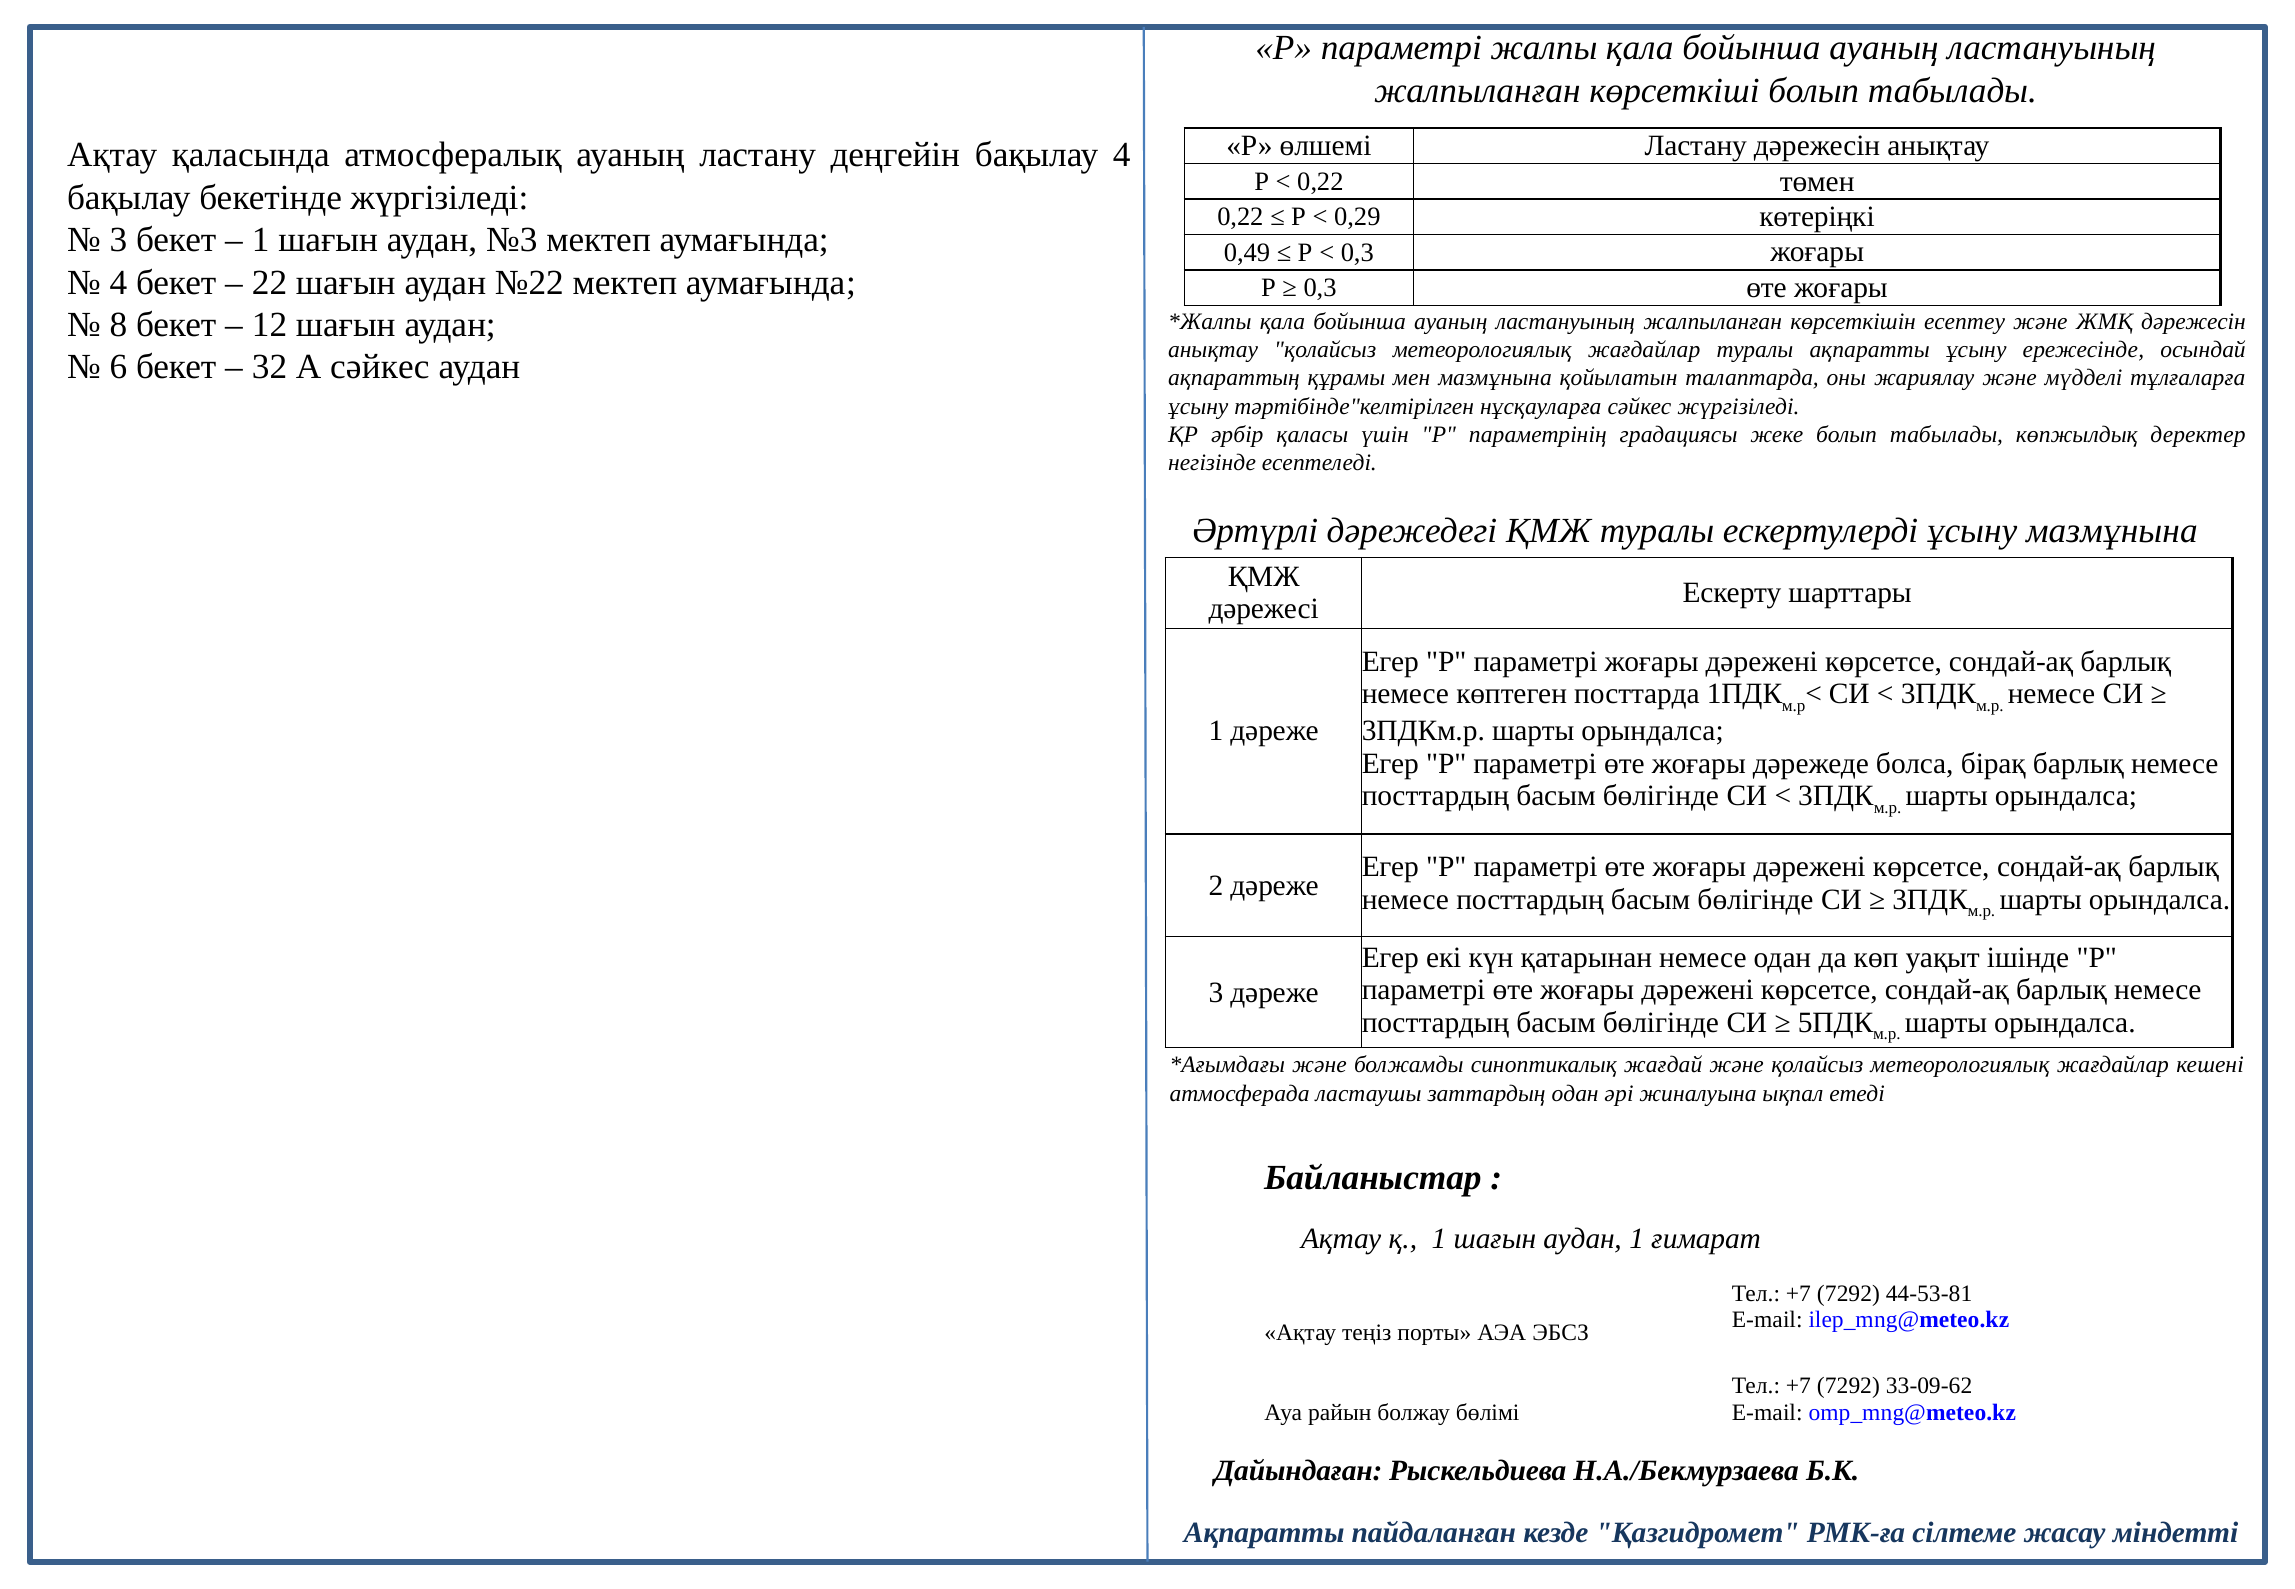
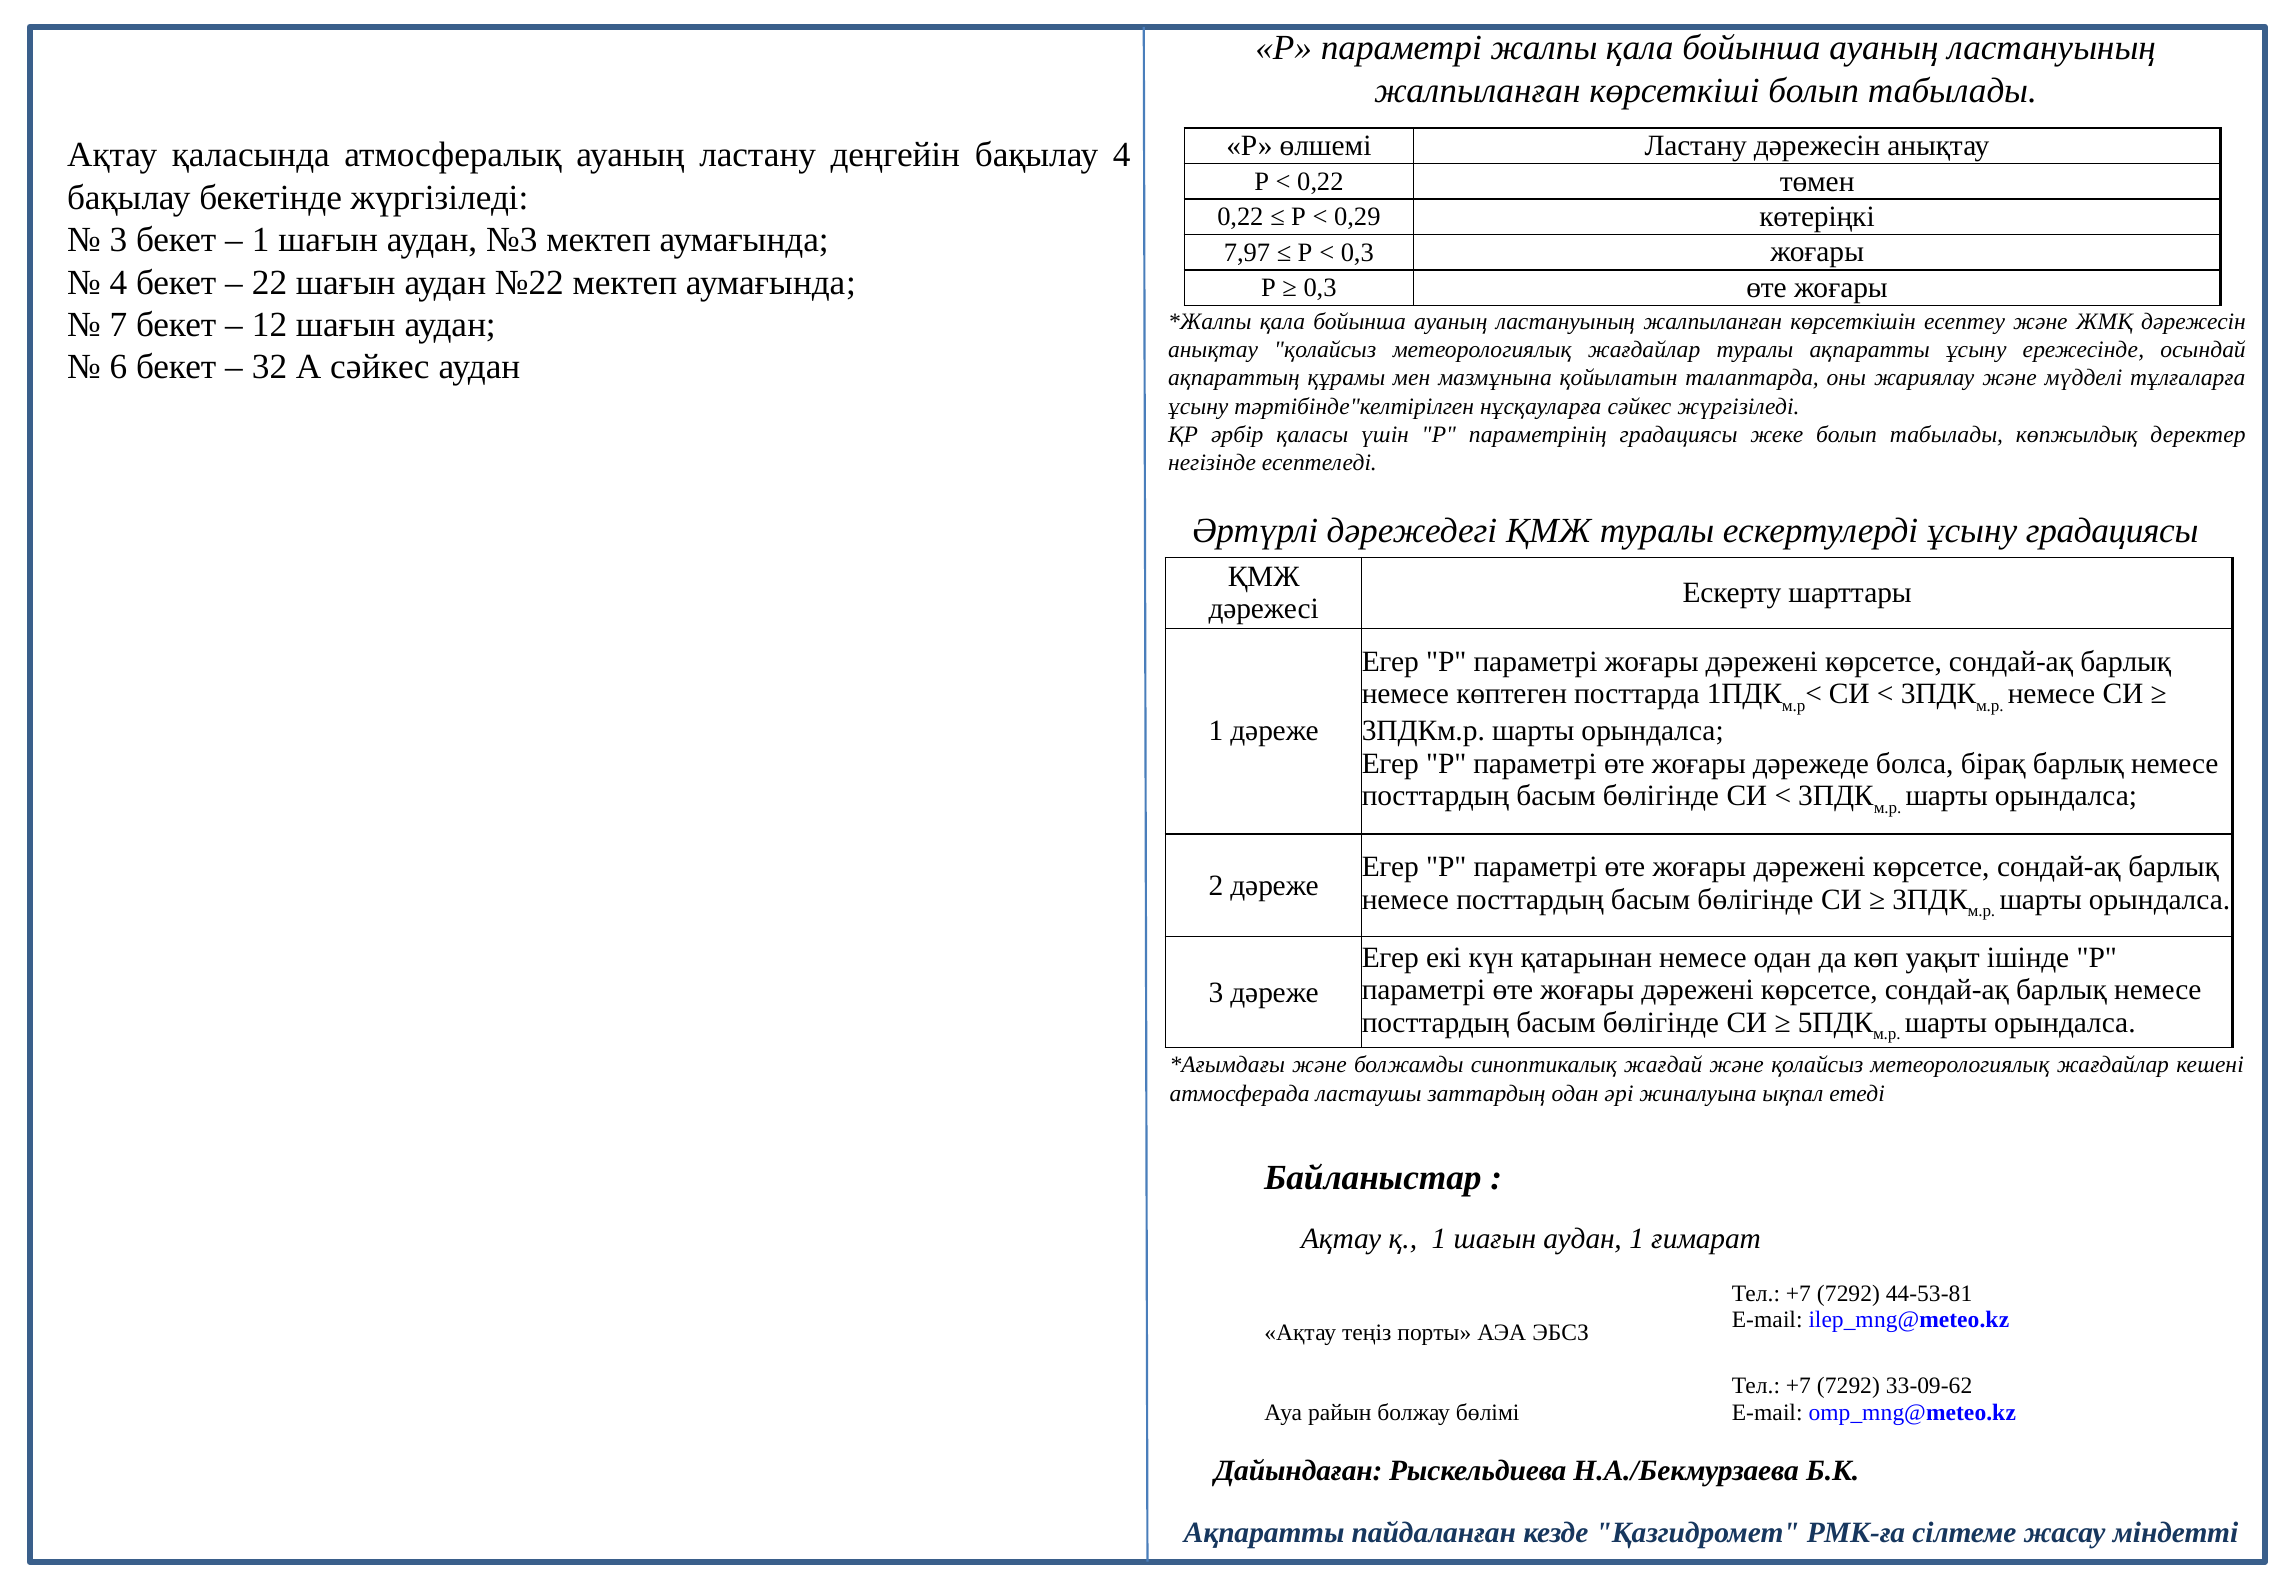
0,49: 0,49 -> 7,97
8: 8 -> 7
ұсыну мазмұнына: мазмұнына -> градациясы
